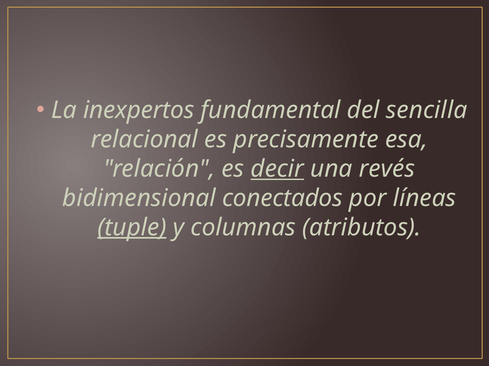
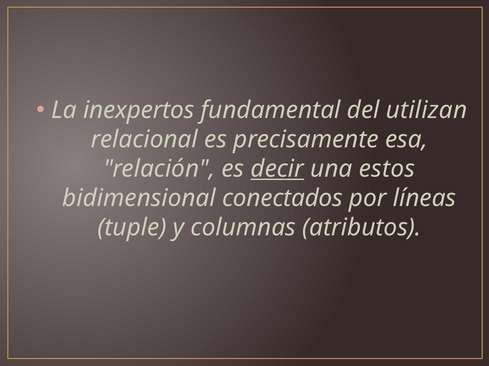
sencilla: sencilla -> utilizan
revés: revés -> estos
tuple underline: present -> none
